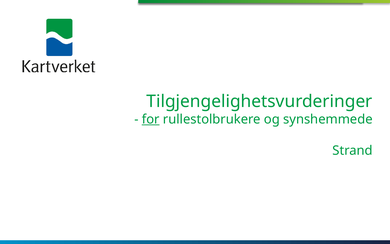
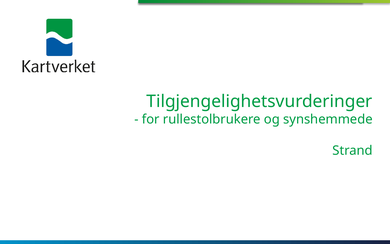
for underline: present -> none
